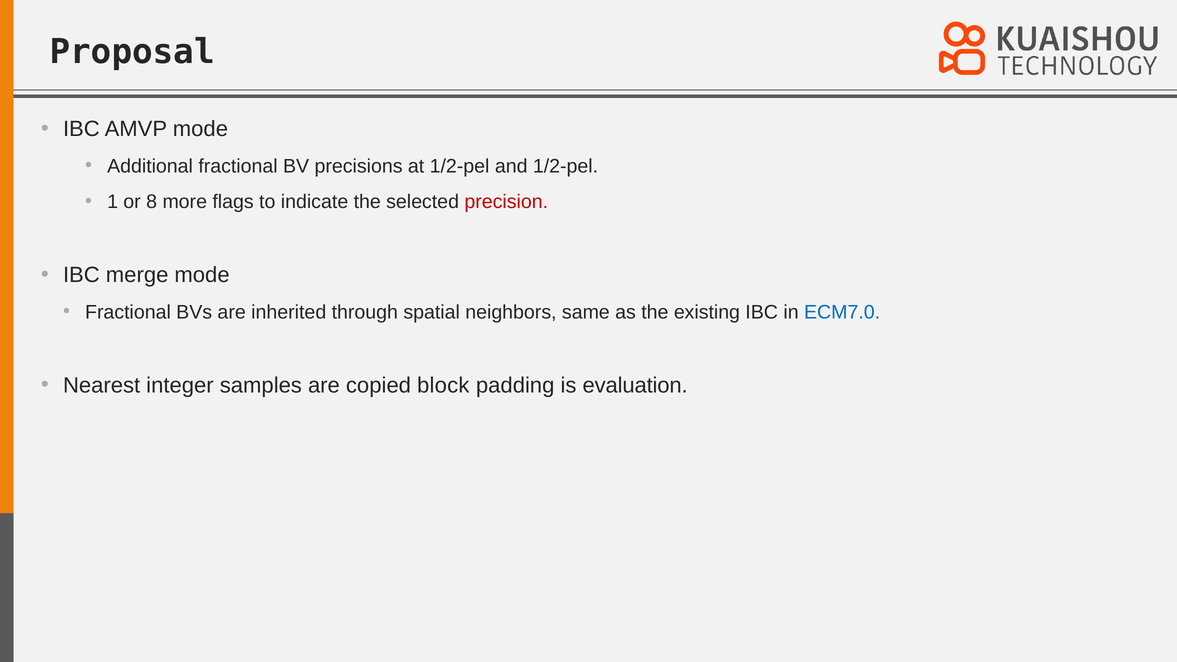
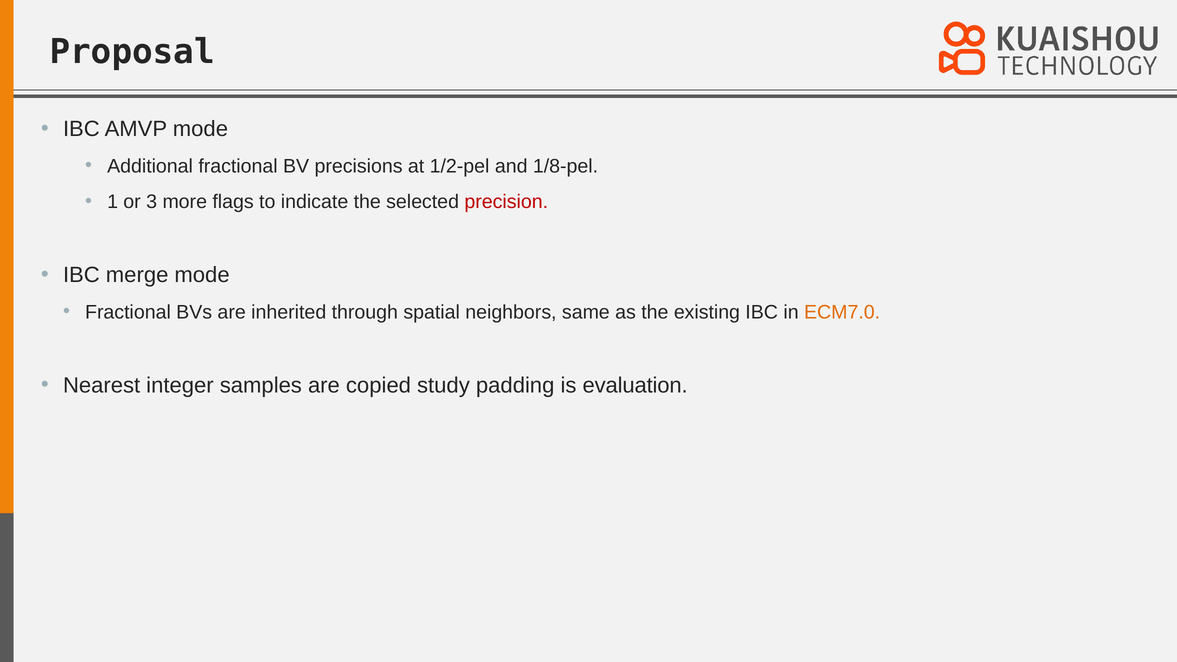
and 1/2-pel: 1/2-pel -> 1/8-pel
8: 8 -> 3
ECM7.0 colour: blue -> orange
block: block -> study
